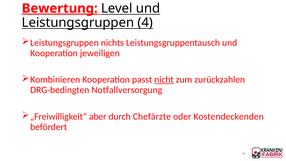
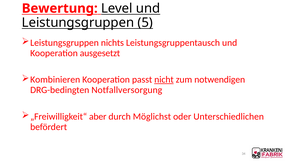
Bewertung underline: present -> none
4: 4 -> 5
jeweiligen: jeweiligen -> ausgesetzt
zurückzahlen: zurückzahlen -> notwendigen
Chefärzte: Chefärzte -> Möglichst
Kostendeckenden: Kostendeckenden -> Unterschiedlichen
